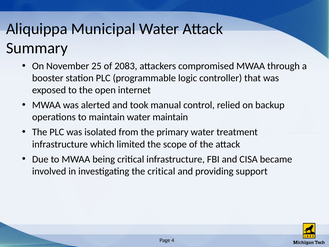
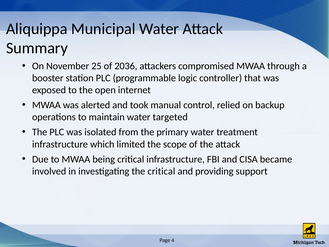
2083: 2083 -> 2036
water maintain: maintain -> targeted
